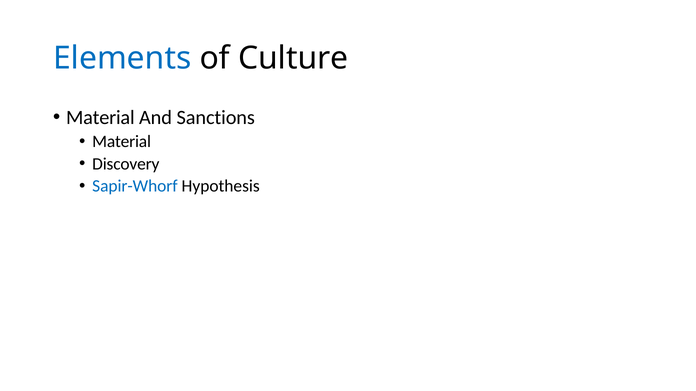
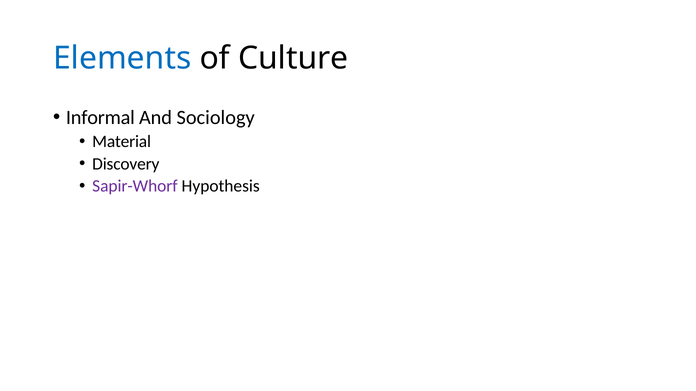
Material at (100, 118): Material -> Informal
Sanctions: Sanctions -> Sociology
Sapir-Whorf colour: blue -> purple
